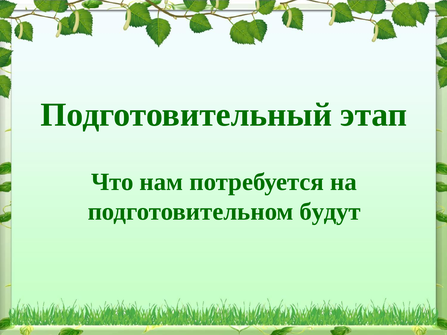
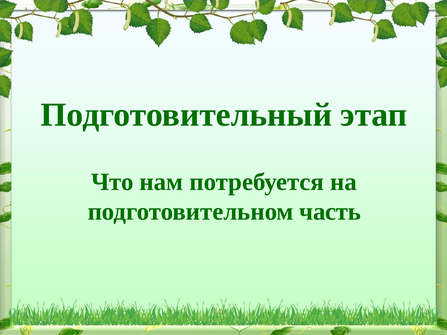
будут: будут -> часть
